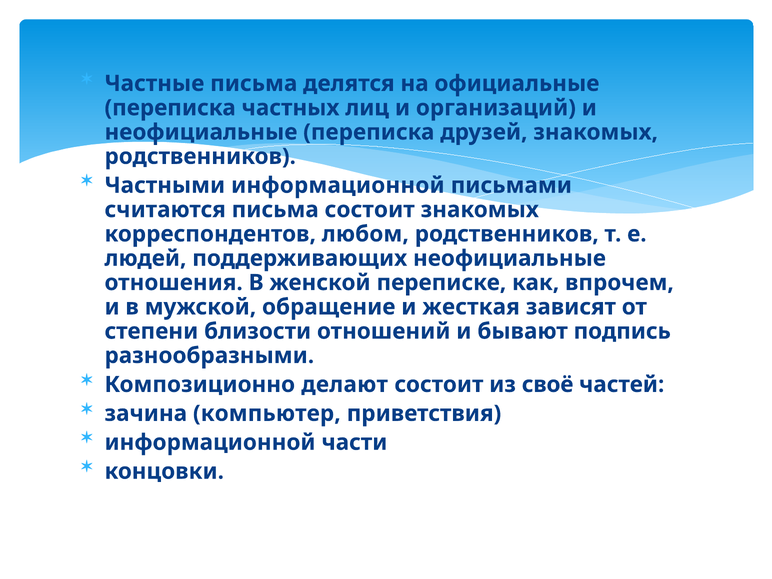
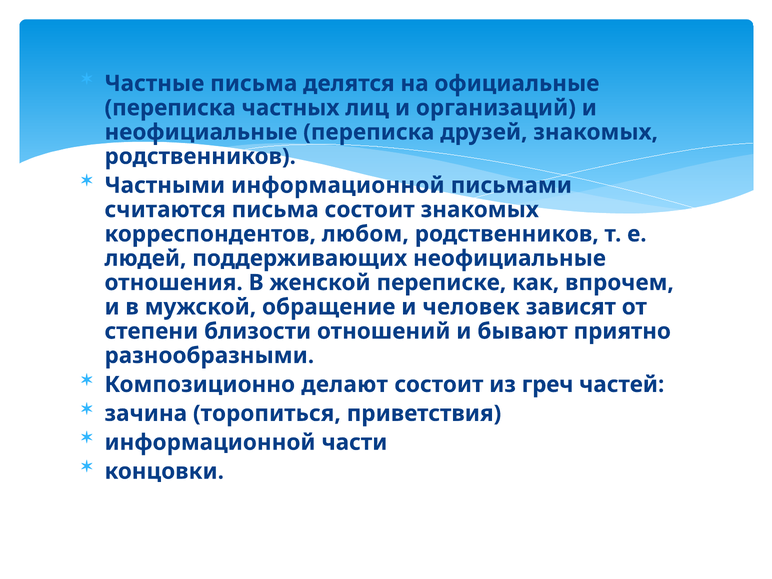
жесткая: жесткая -> человек
подпись: подпись -> приятно
своё: своё -> греч
компьютер: компьютер -> торопиться
